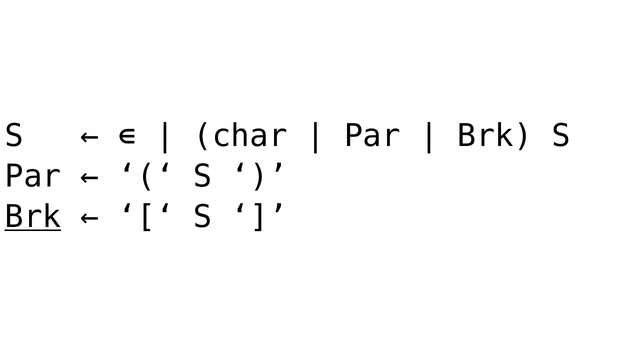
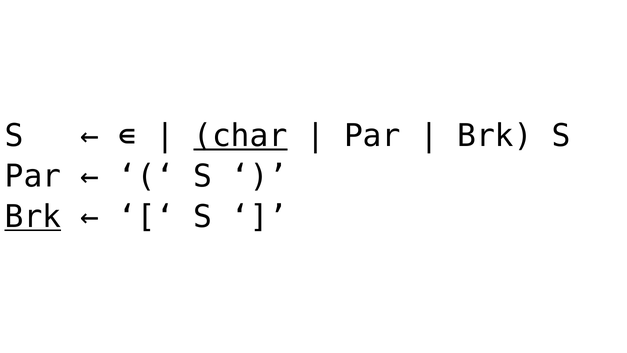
char underline: none -> present
